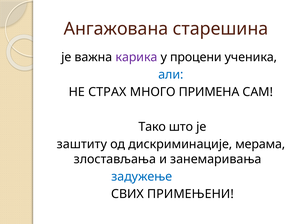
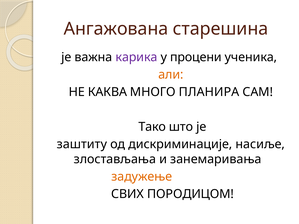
али colour: blue -> orange
СТРАХ: СТРАХ -> КАКВА
ПРИМЕНА: ПРИМЕНА -> ПЛАНИРА
мерама: мерама -> насиље
задужење colour: blue -> orange
ПРИМЕЊЕНИ: ПРИМЕЊЕНИ -> ПОРОДИЦОМ
